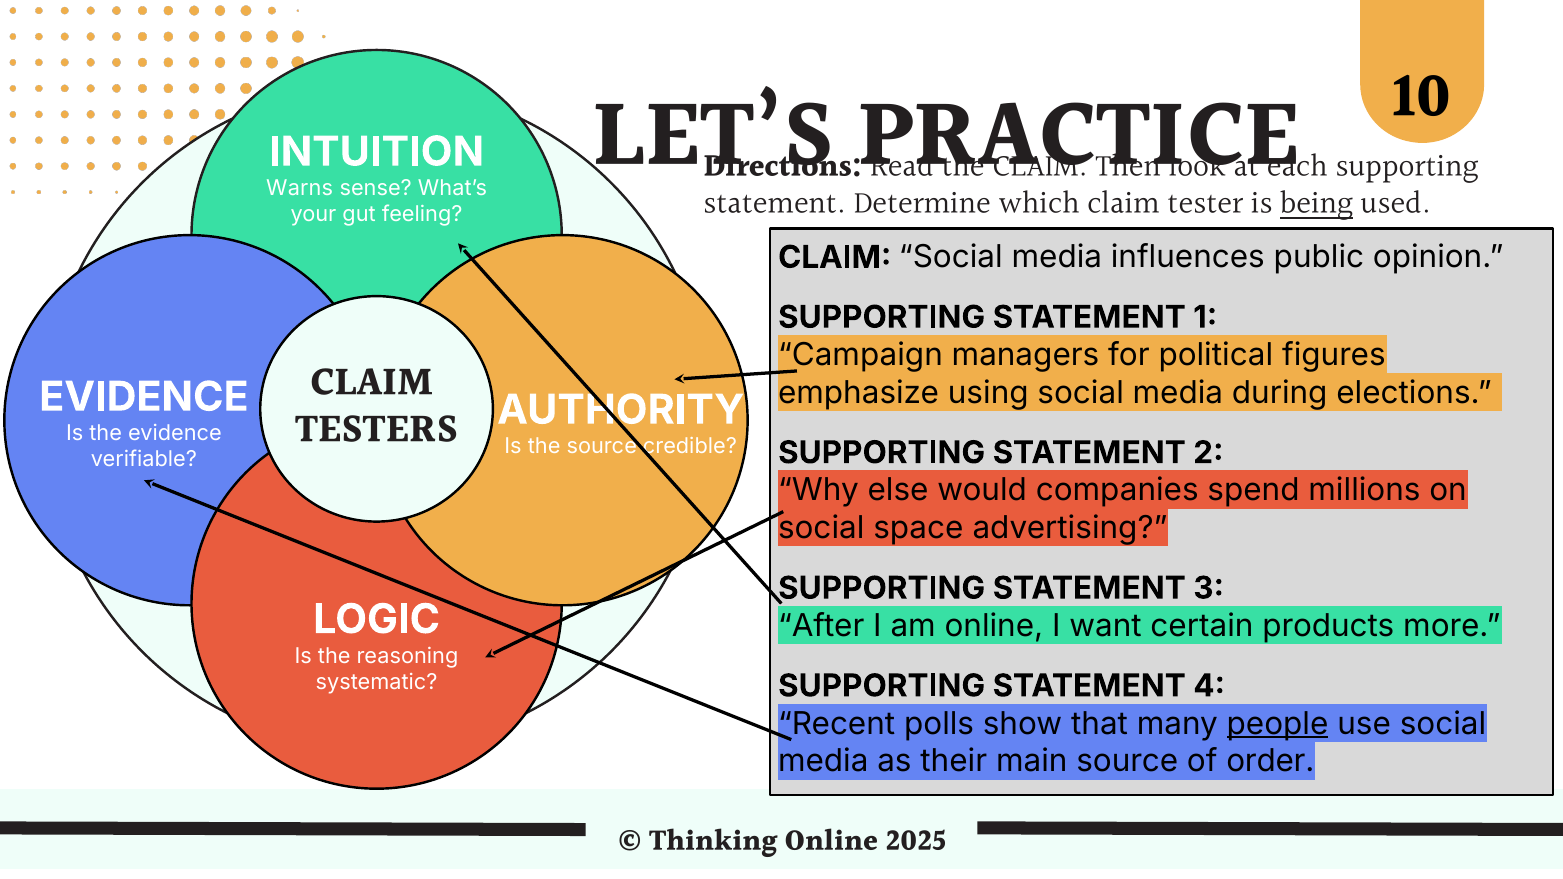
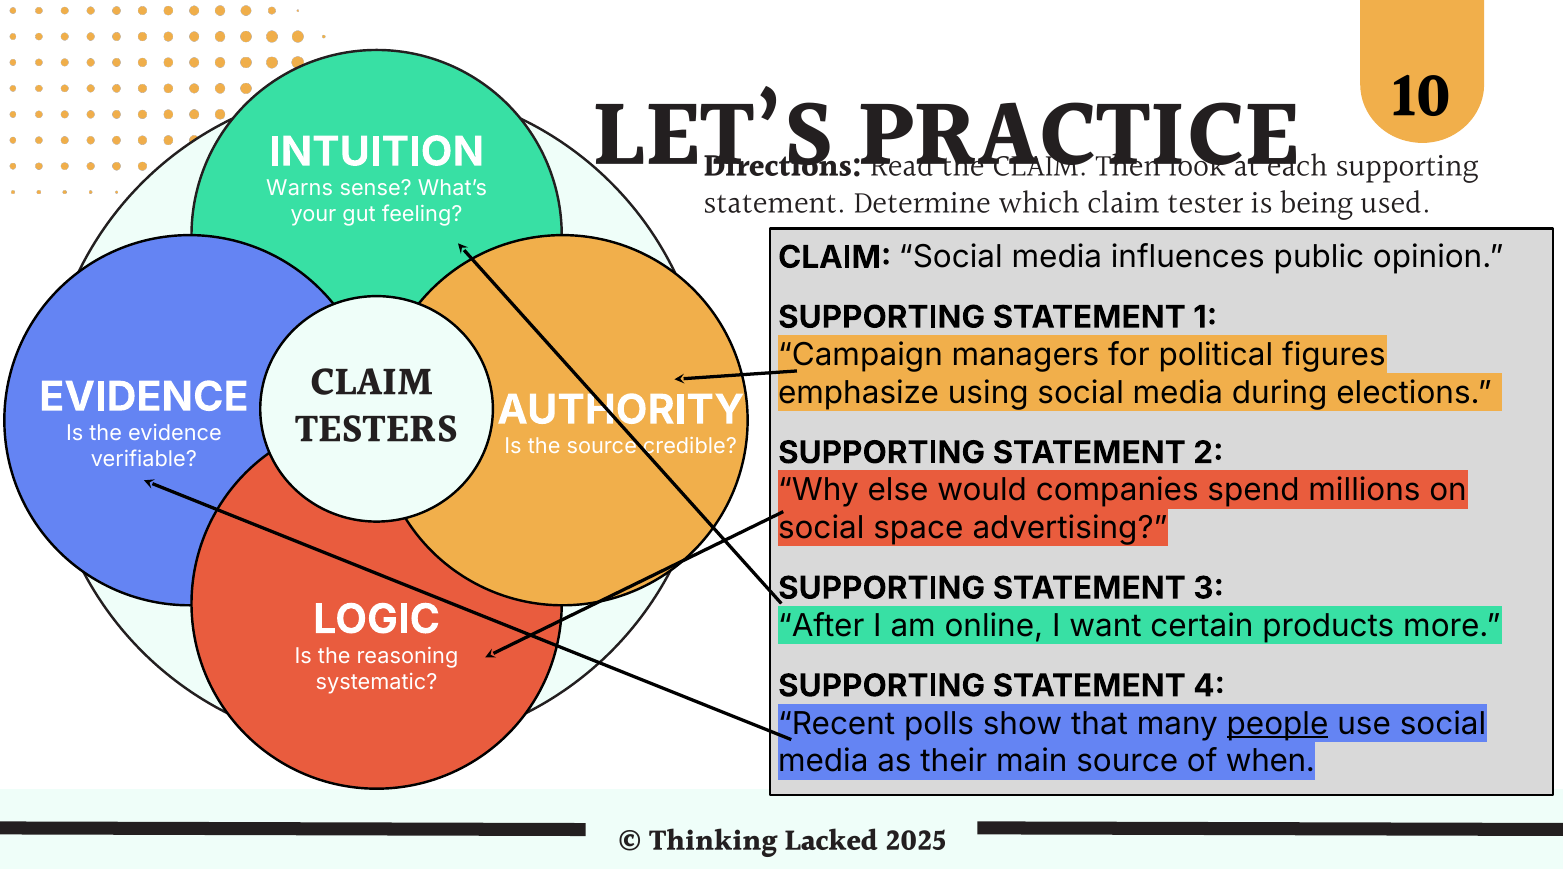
being underline: present -> none
order: order -> when
Thinking Online: Online -> Lacked
